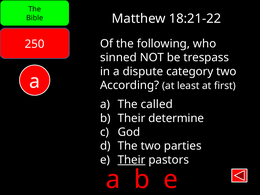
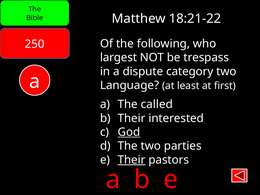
sinned: sinned -> largest
According: According -> Language
determine: determine -> interested
God underline: none -> present
